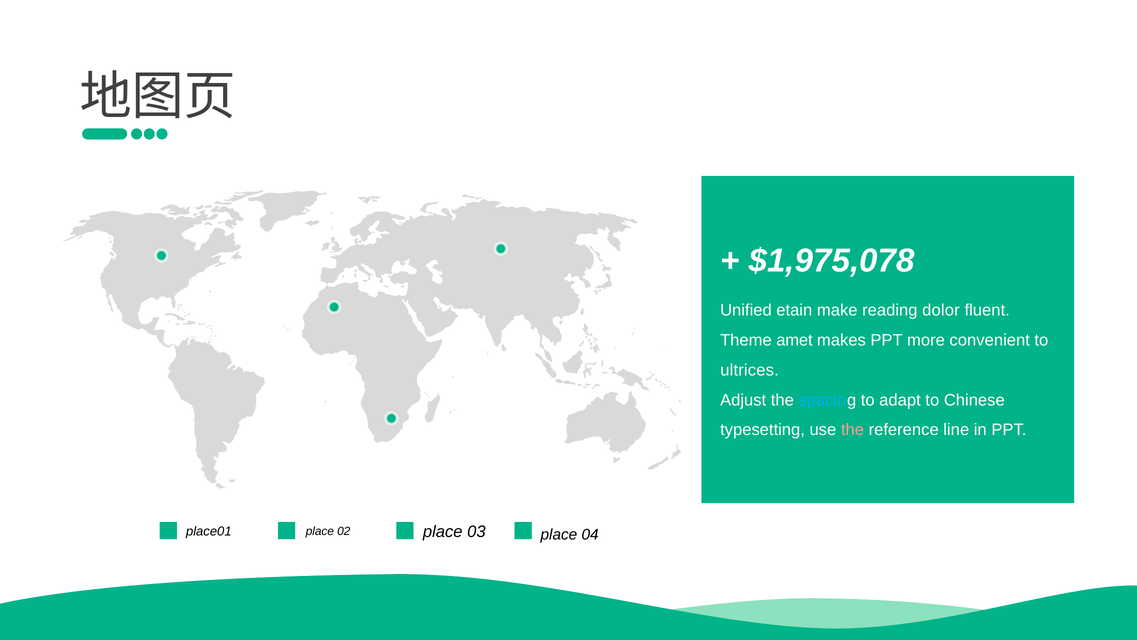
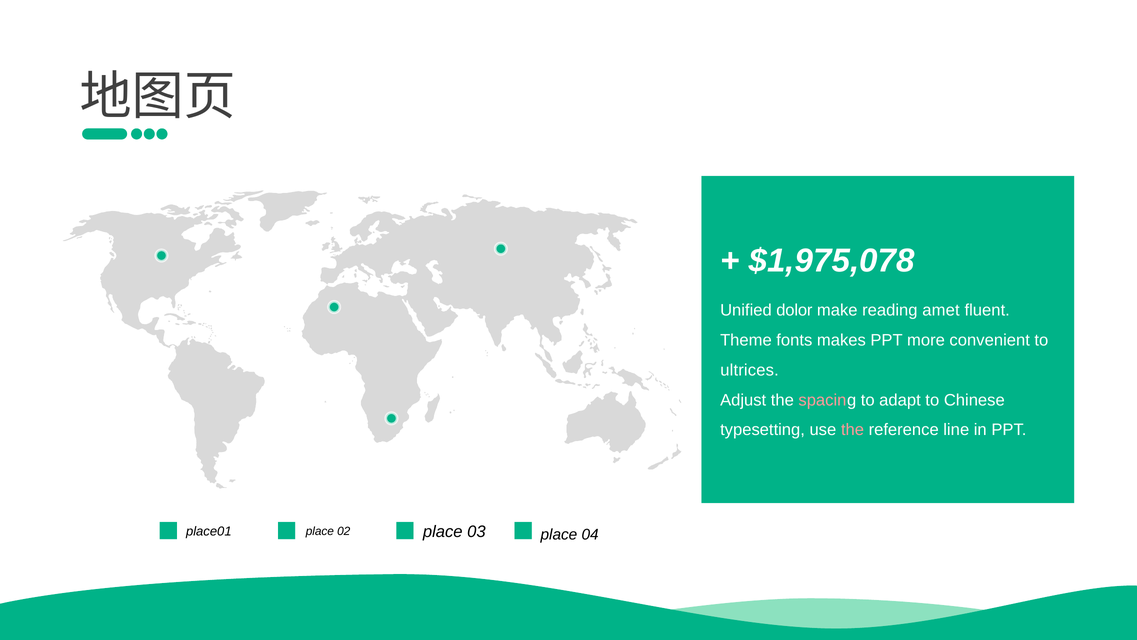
etain: etain -> dolor
dolor: dolor -> amet
amet: amet -> fonts
spacin colour: light blue -> pink
